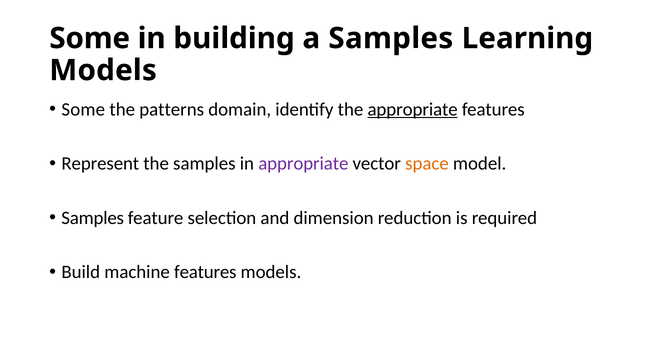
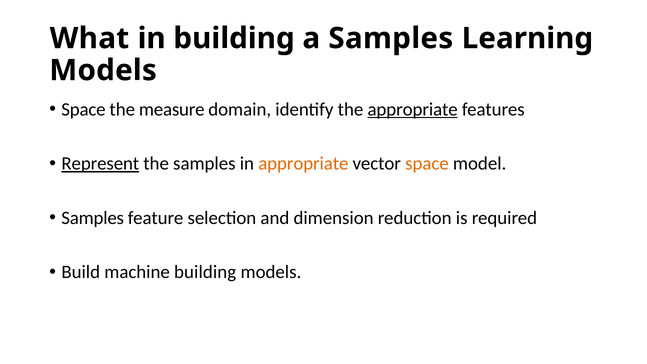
Some at (90, 38): Some -> What
Some at (83, 109): Some -> Space
patterns: patterns -> measure
Represent underline: none -> present
appropriate at (303, 164) colour: purple -> orange
machine features: features -> building
